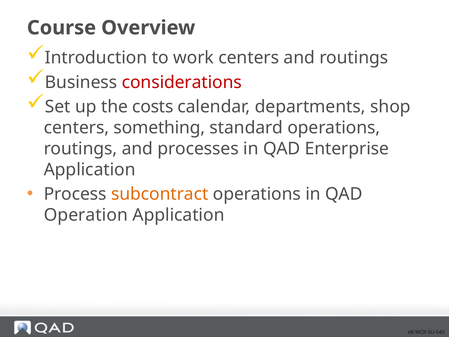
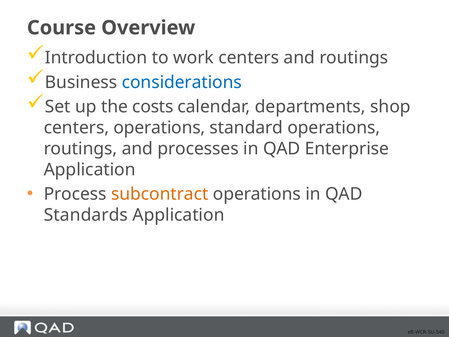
considerations colour: red -> blue
centers something: something -> operations
Operation: Operation -> Standards
